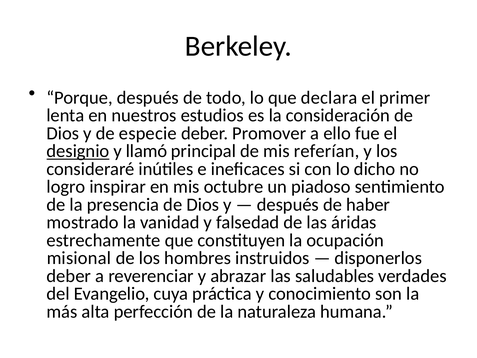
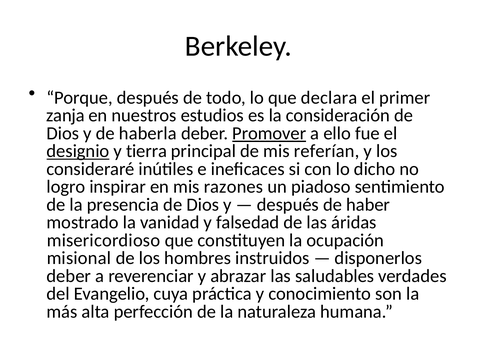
lenta: lenta -> zanja
especie: especie -> haberla
Promover underline: none -> present
llamó: llamó -> tierra
octubre: octubre -> razones
estrechamente: estrechamente -> misericordioso
